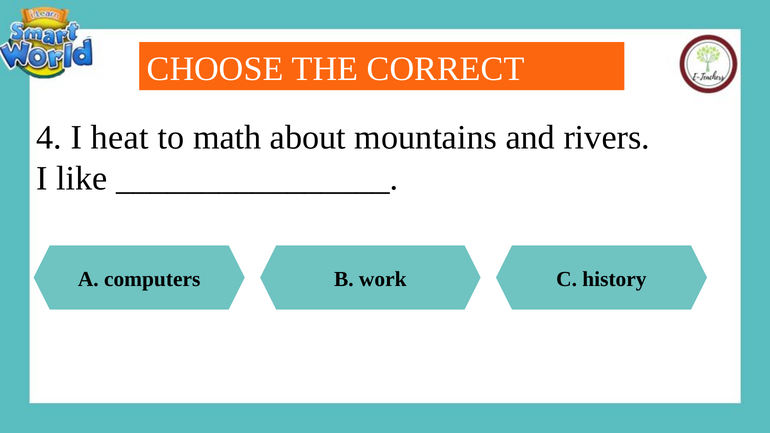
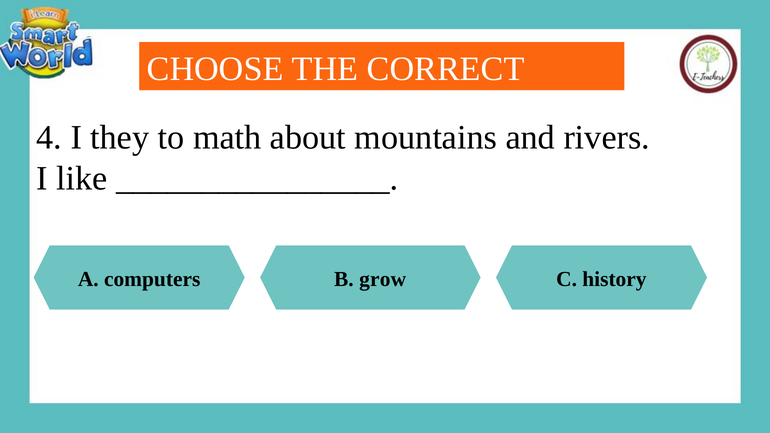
heat: heat -> they
work: work -> grow
